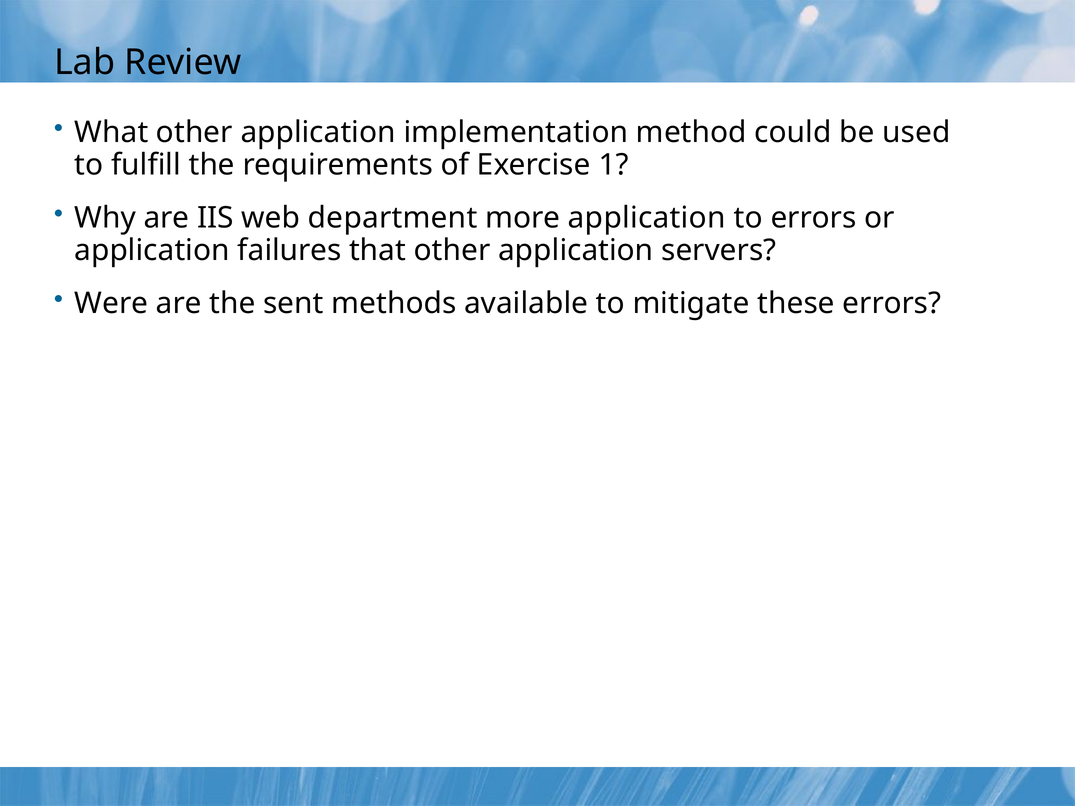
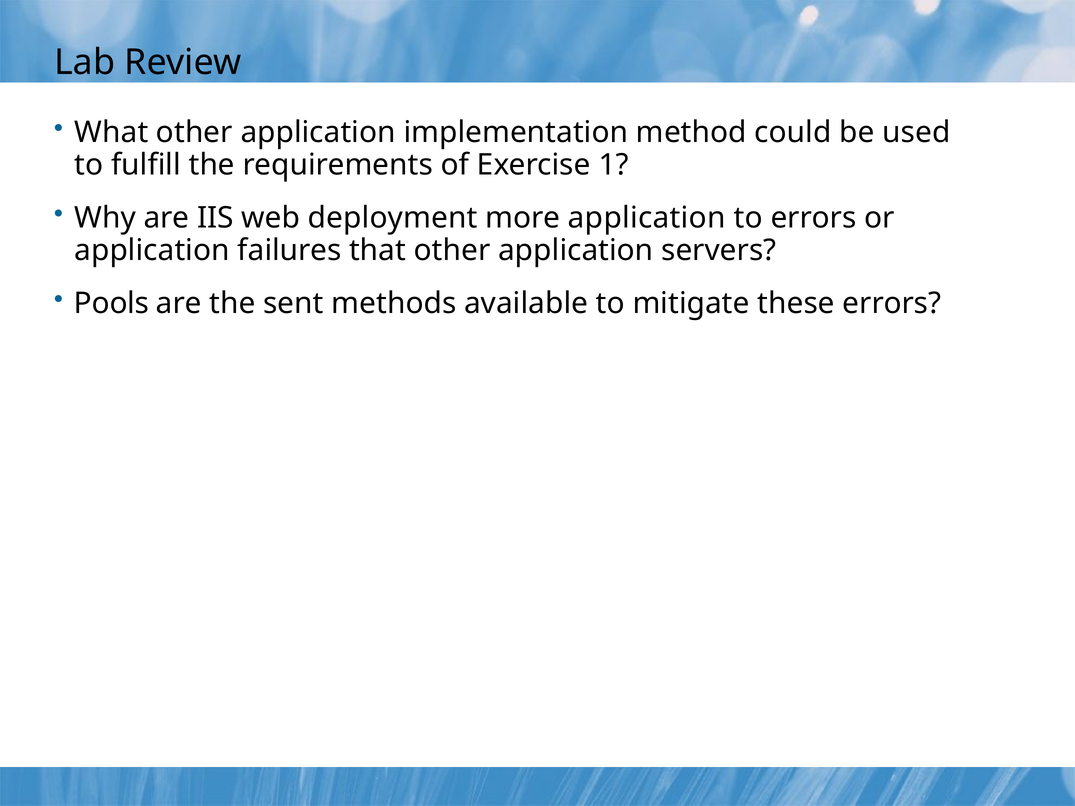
department: department -> deployment
Were: Were -> Pools
